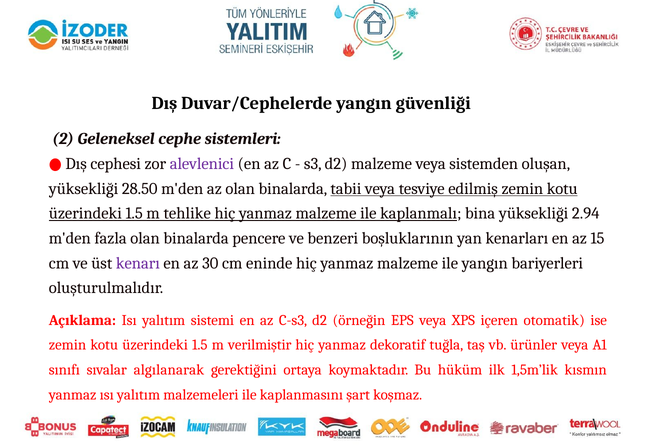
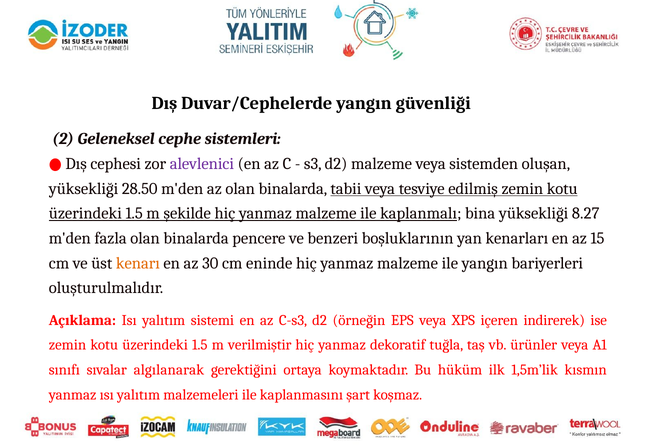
tehlike: tehlike -> şekilde
2.94: 2.94 -> 8.27
kenarı colour: purple -> orange
otomatik: otomatik -> indirerek
